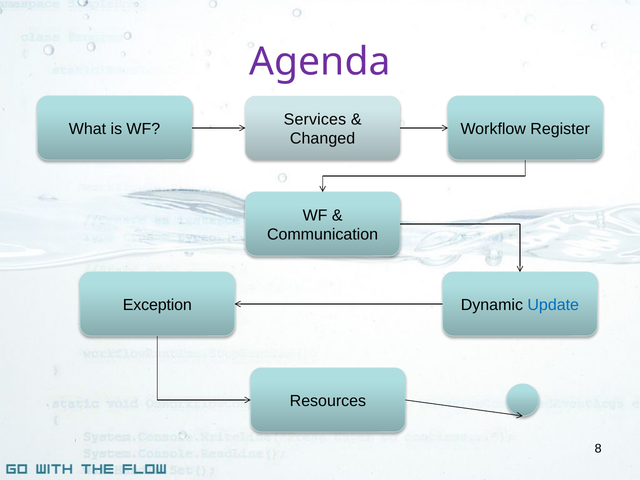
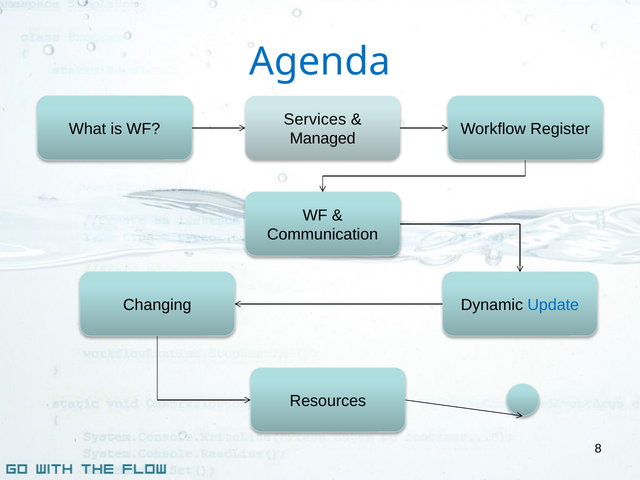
Agenda colour: purple -> blue
Changed: Changed -> Managed
Exception: Exception -> Changing
